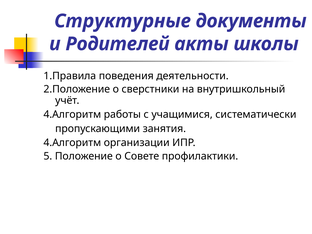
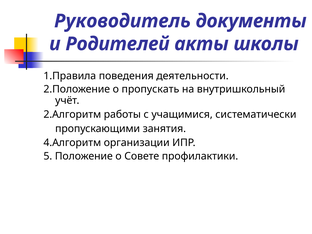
Структурные: Структурные -> Руководитель
сверстники: сверстники -> пропускать
4.Алгоритм at (72, 115): 4.Алгоритм -> 2.Алгоритм
